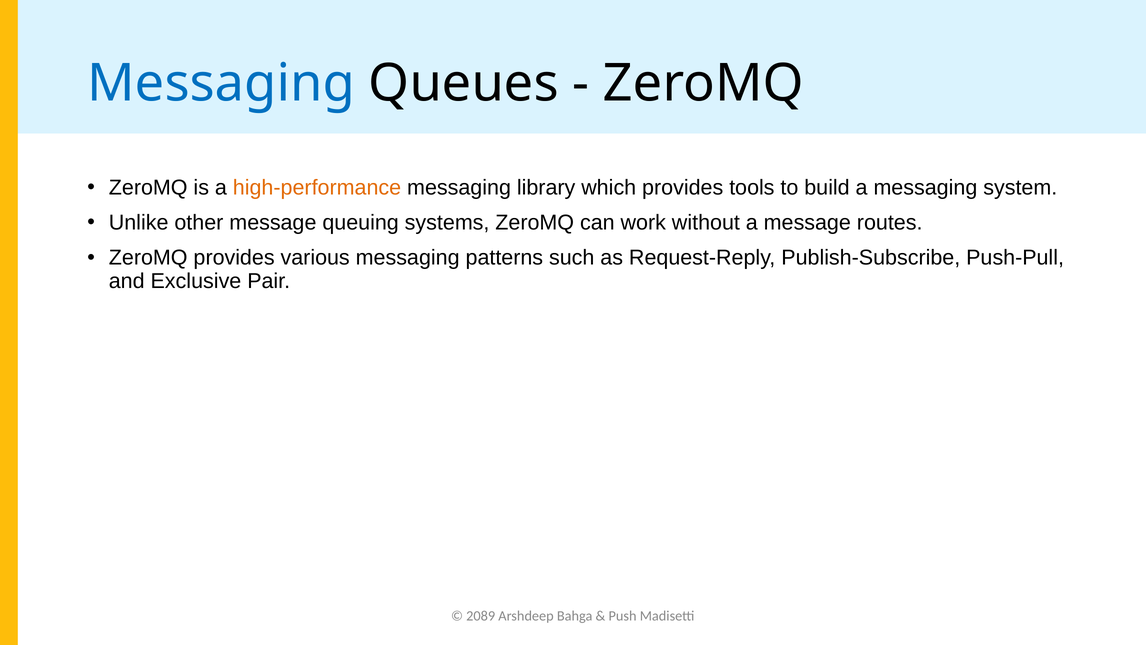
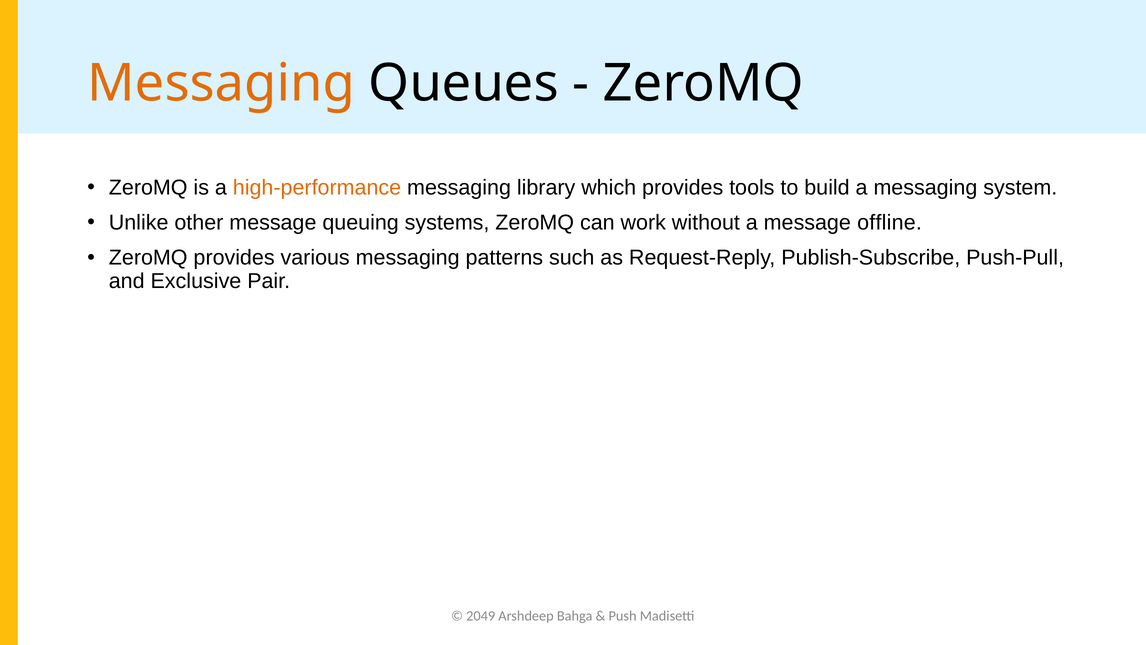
Messaging at (221, 83) colour: blue -> orange
routes: routes -> offline
2089: 2089 -> 2049
